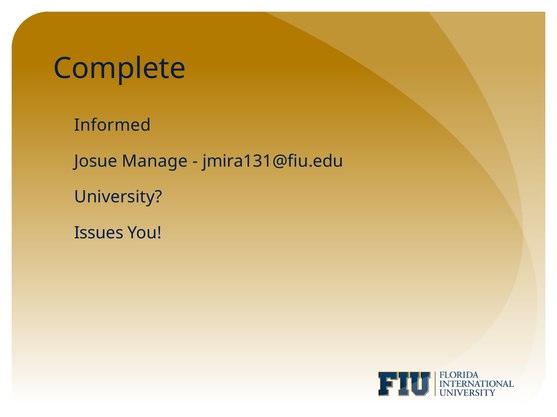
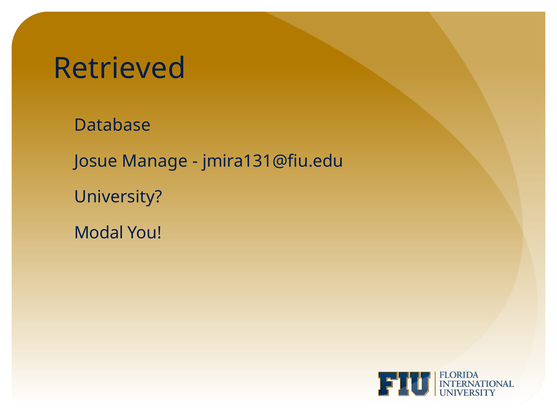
Complete: Complete -> Retrieved
Informed: Informed -> Database
Issues: Issues -> Modal
